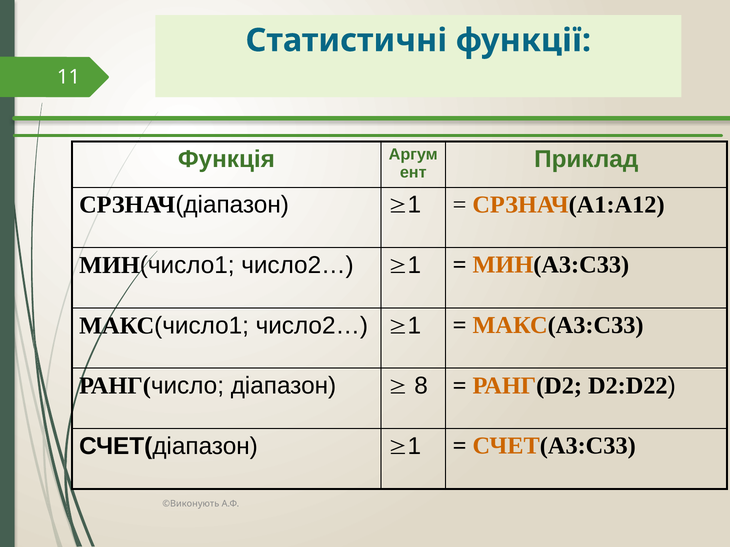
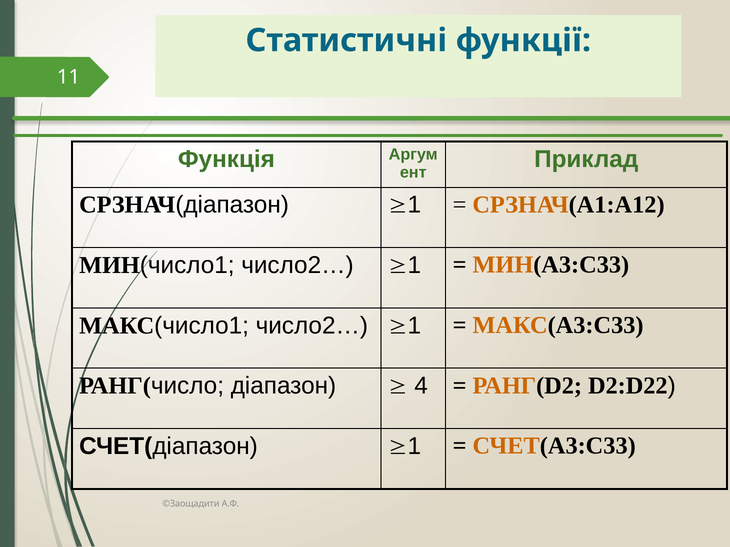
8: 8 -> 4
©Виконують: ©Виконують -> ©Заощадити
